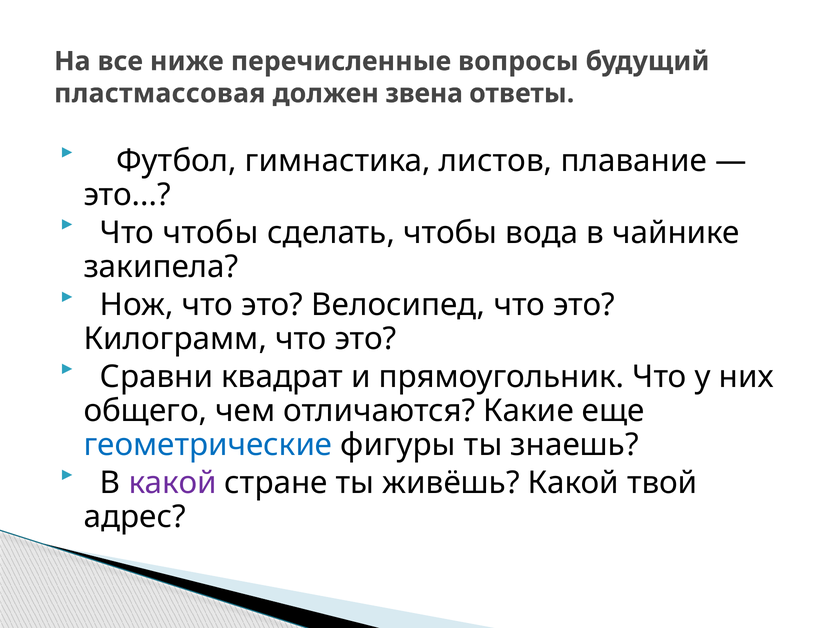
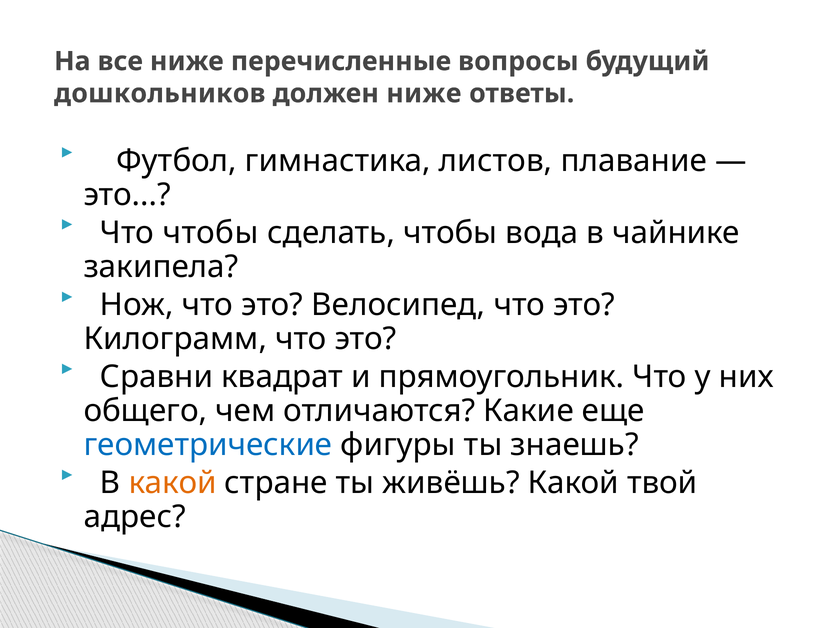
пластмассовая: пластмассовая -> дошкольников
должен звена: звена -> ниже
какой at (173, 483) colour: purple -> orange
